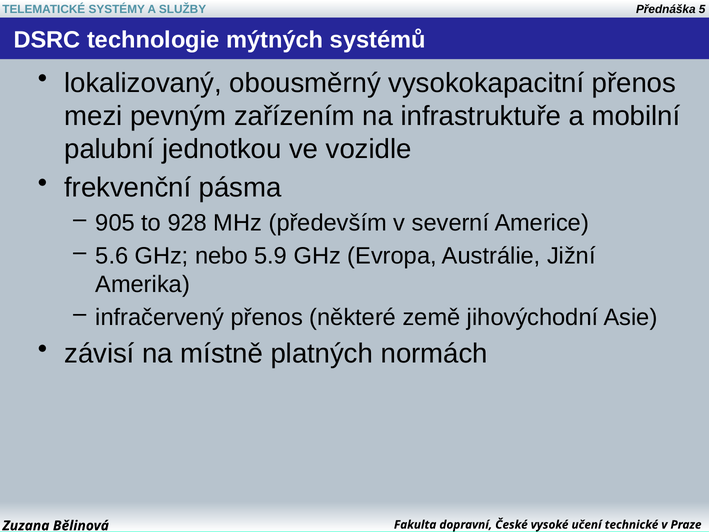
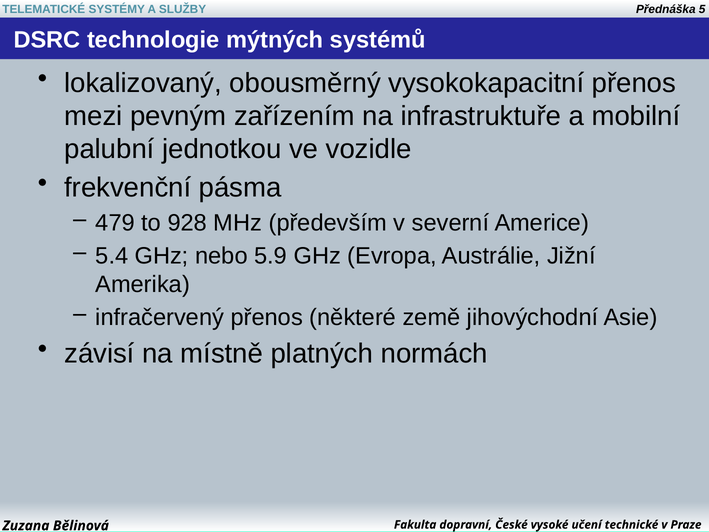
905: 905 -> 479
5.6: 5.6 -> 5.4
